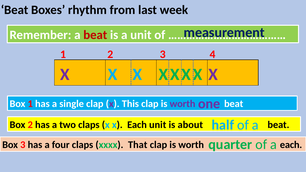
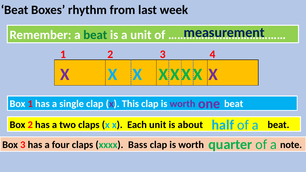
beat at (95, 35) colour: red -> green
That: That -> Bass
each at (291, 145): each -> note
